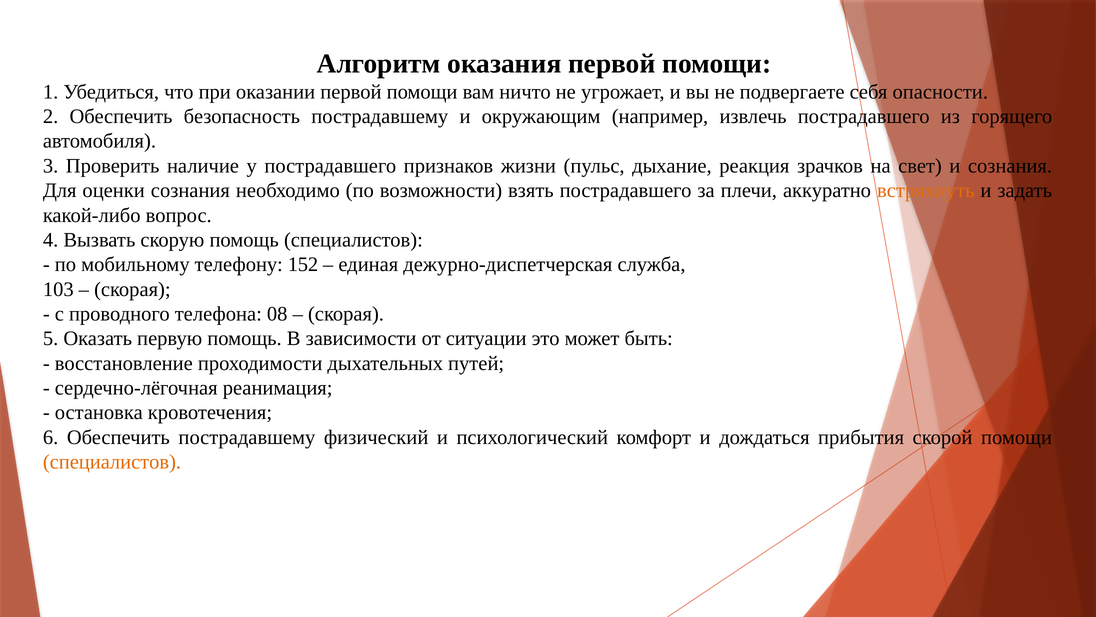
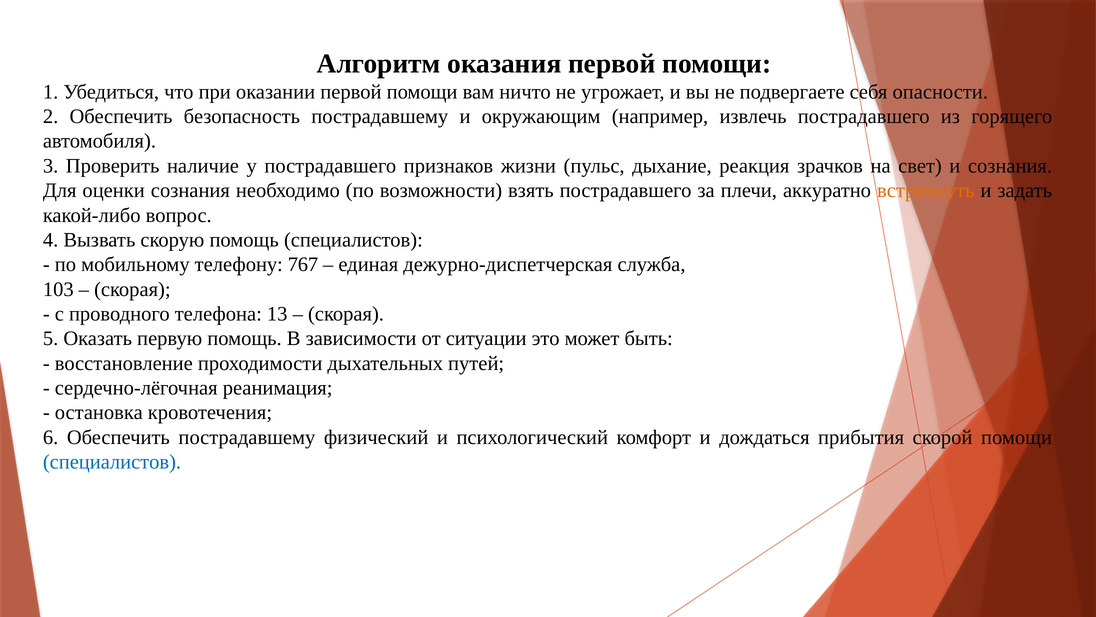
152: 152 -> 767
08: 08 -> 13
специалистов at (112, 462) colour: orange -> blue
